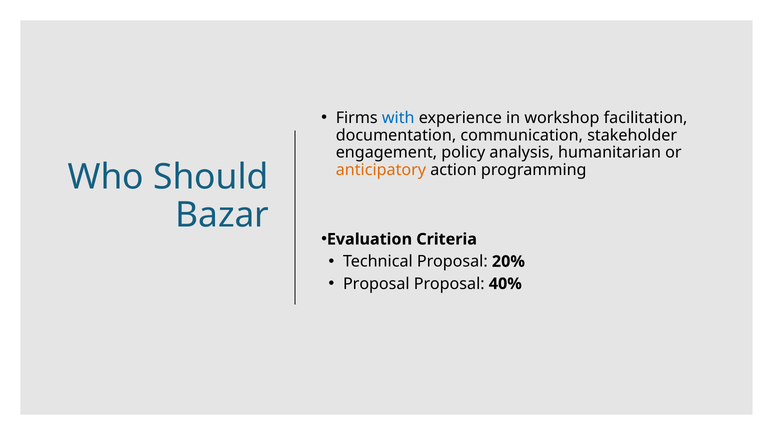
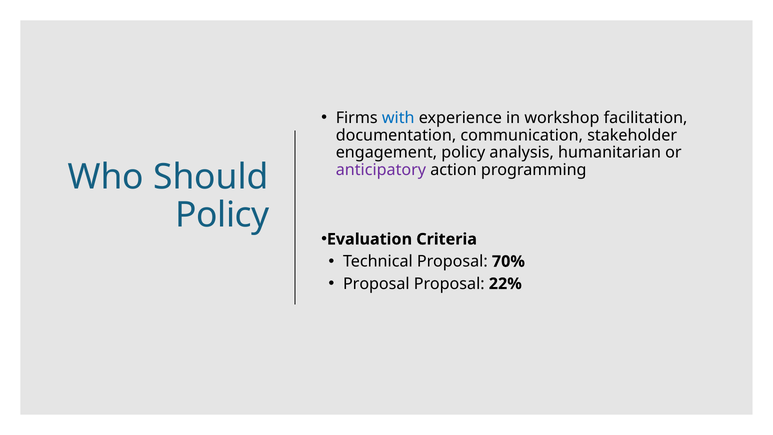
anticipatory colour: orange -> purple
Bazar at (222, 215): Bazar -> Policy
20%: 20% -> 70%
40%: 40% -> 22%
